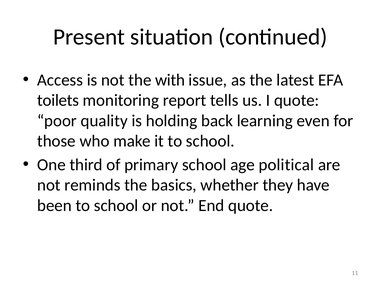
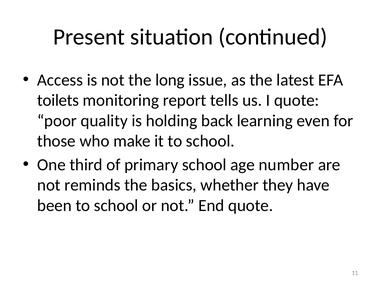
with: with -> long
political: political -> number
